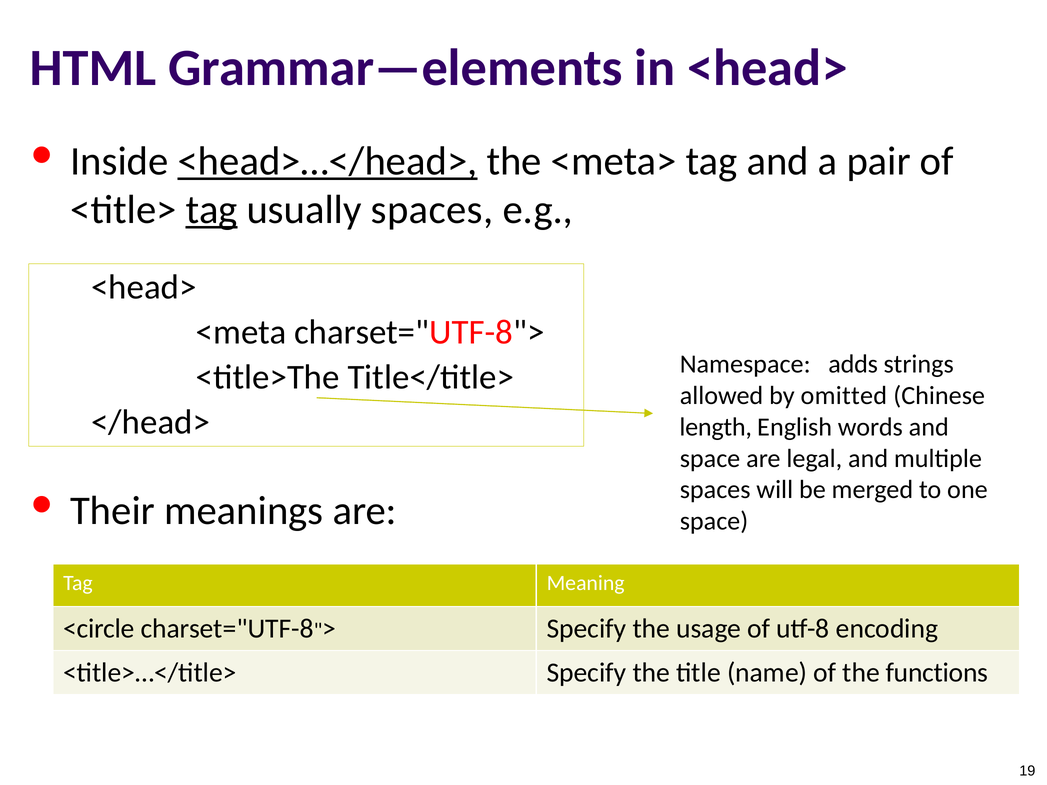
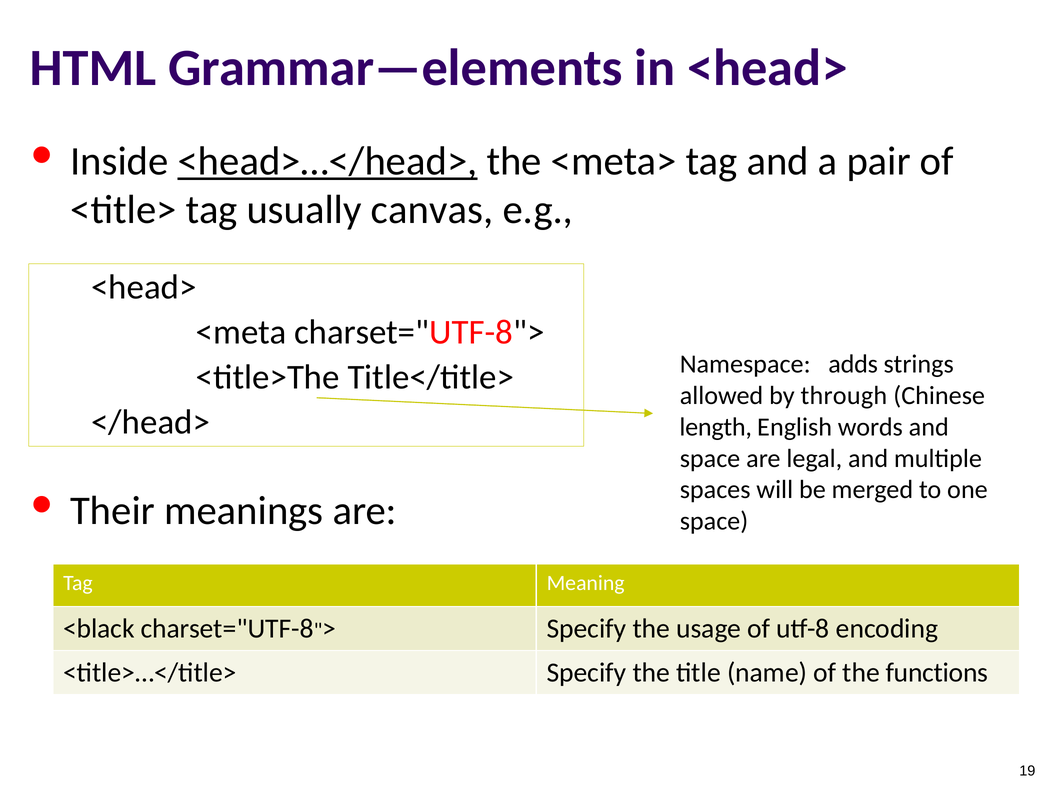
tag at (212, 210) underline: present -> none
usually spaces: spaces -> canvas
omitted: omitted -> through
<circle: <circle -> <black
